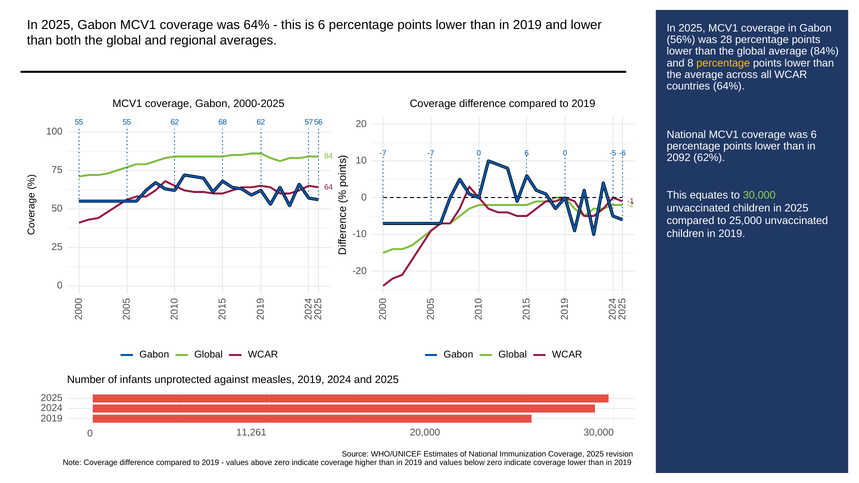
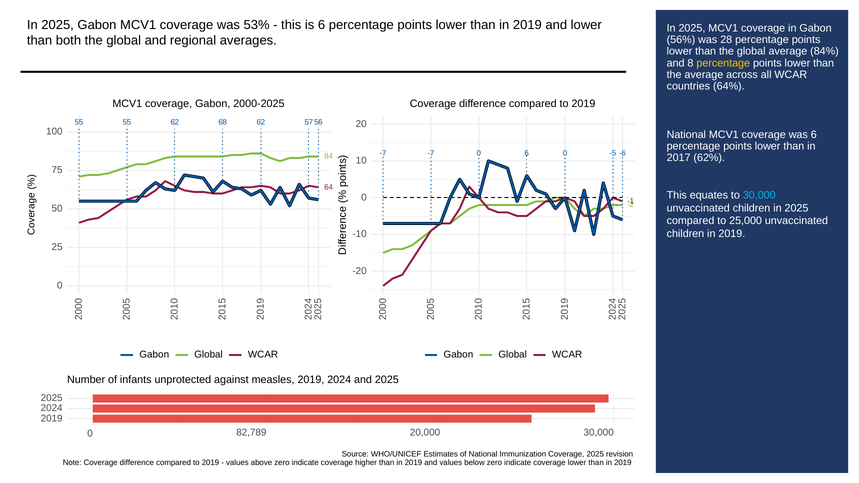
was 64%: 64% -> 53%
2092: 2092 -> 2017
30,000 at (759, 195) colour: light green -> light blue
11,261: 11,261 -> 82,789
